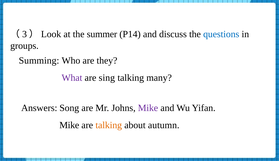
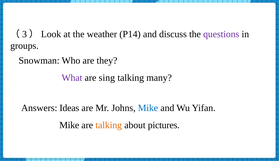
summer: summer -> weather
questions colour: blue -> purple
Summing: Summing -> Snowman
Song: Song -> Ideas
Mike at (148, 108) colour: purple -> blue
autumn: autumn -> pictures
